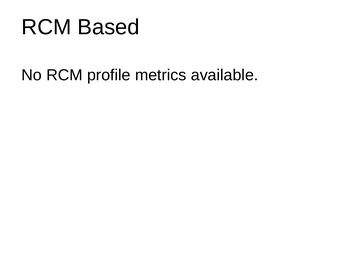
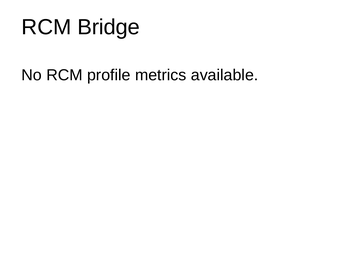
Based: Based -> Bridge
